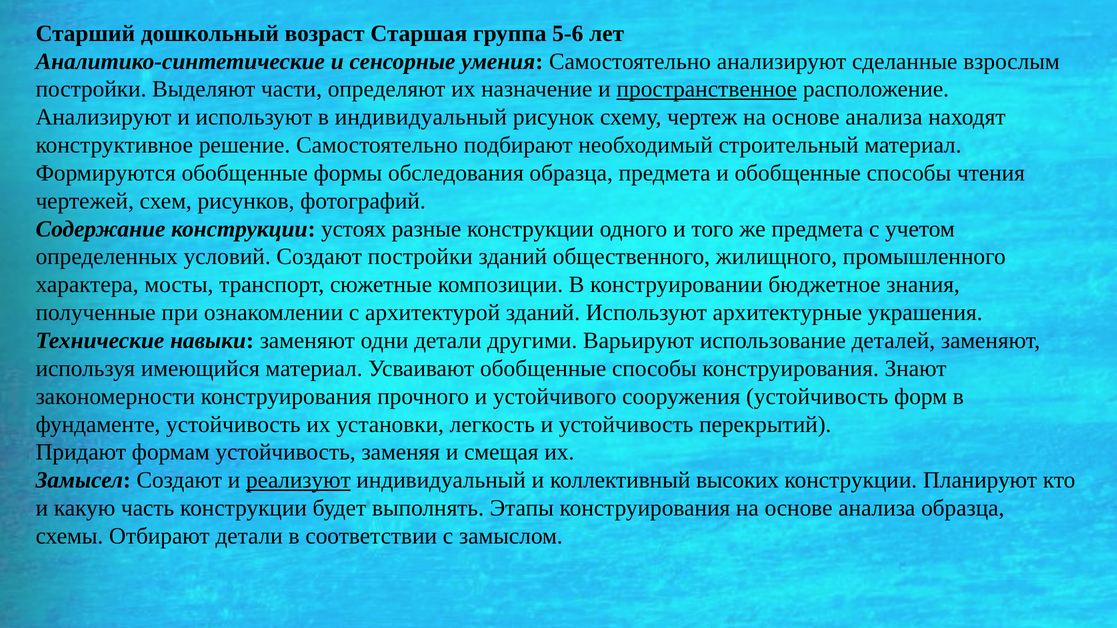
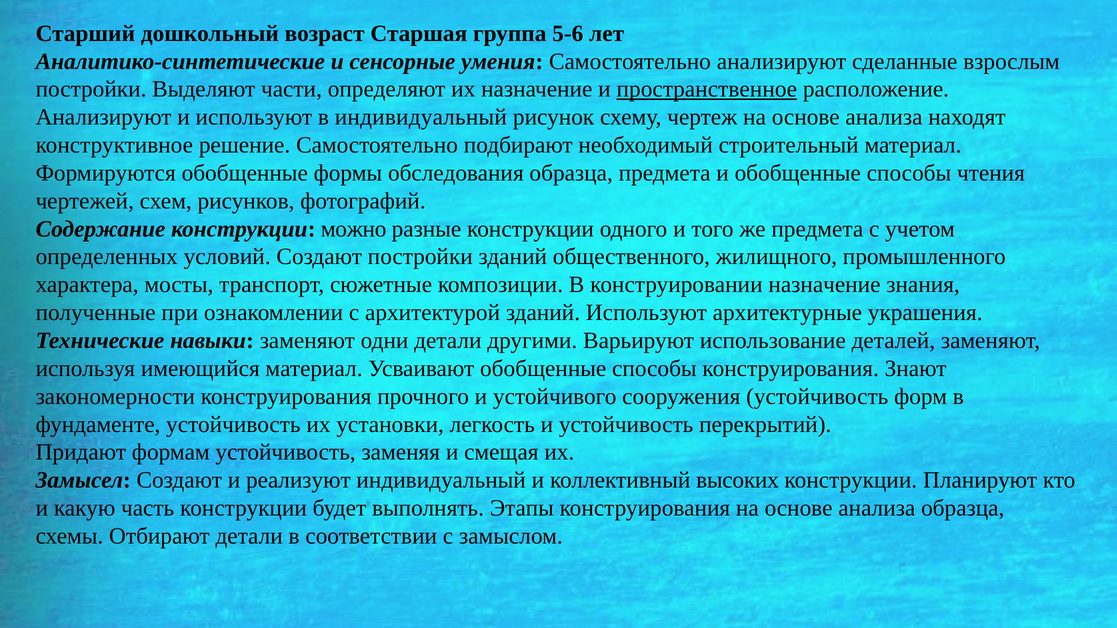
устоях: устоях -> можно
конструировании бюджетное: бюджетное -> назначение
реализуют underline: present -> none
